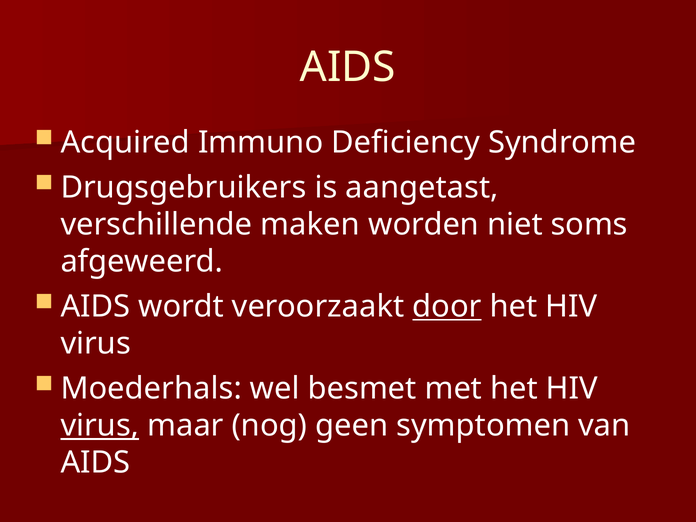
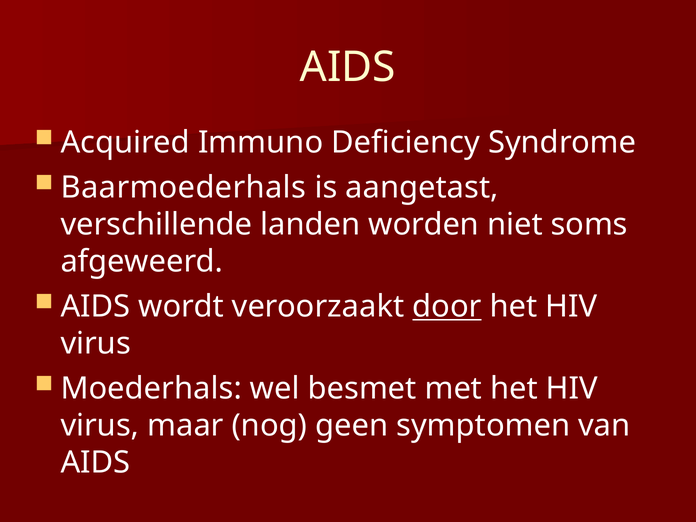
Drugsgebruikers: Drugsgebruikers -> Baarmoederhals
maken: maken -> landen
virus at (100, 426) underline: present -> none
